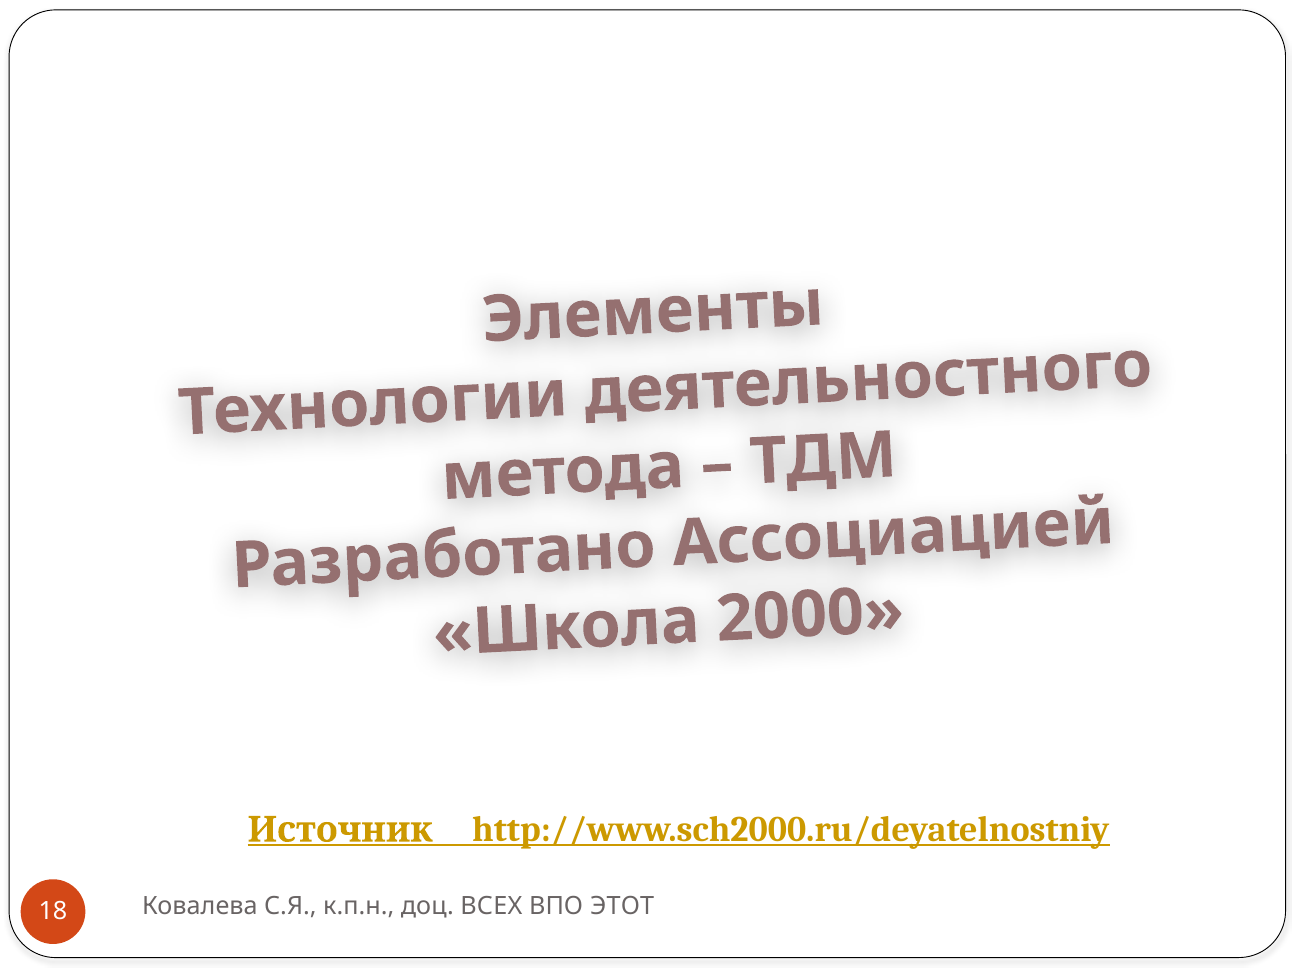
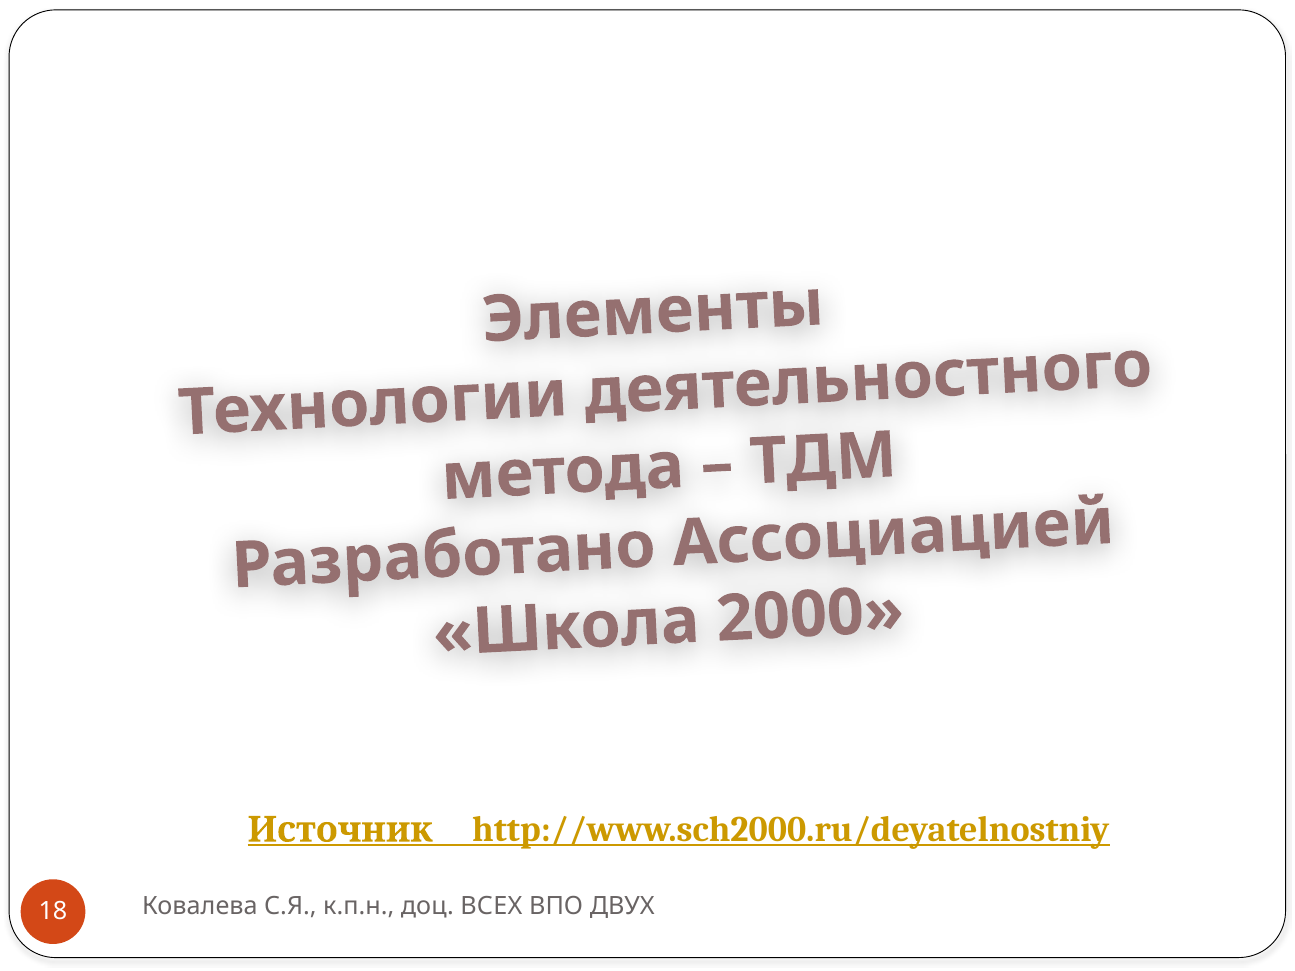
ЭТОТ: ЭТОТ -> ДВУХ
